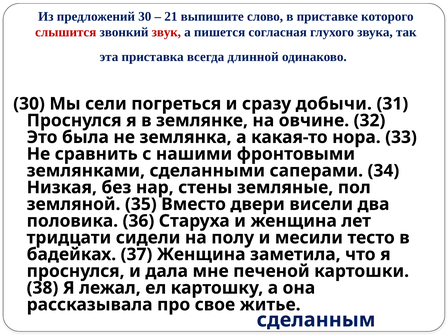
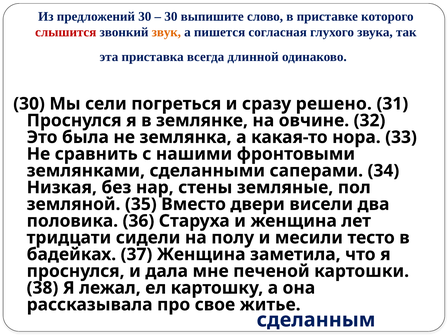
21 at (171, 17): 21 -> 30
звук colour: red -> orange
добычи: добычи -> решено
